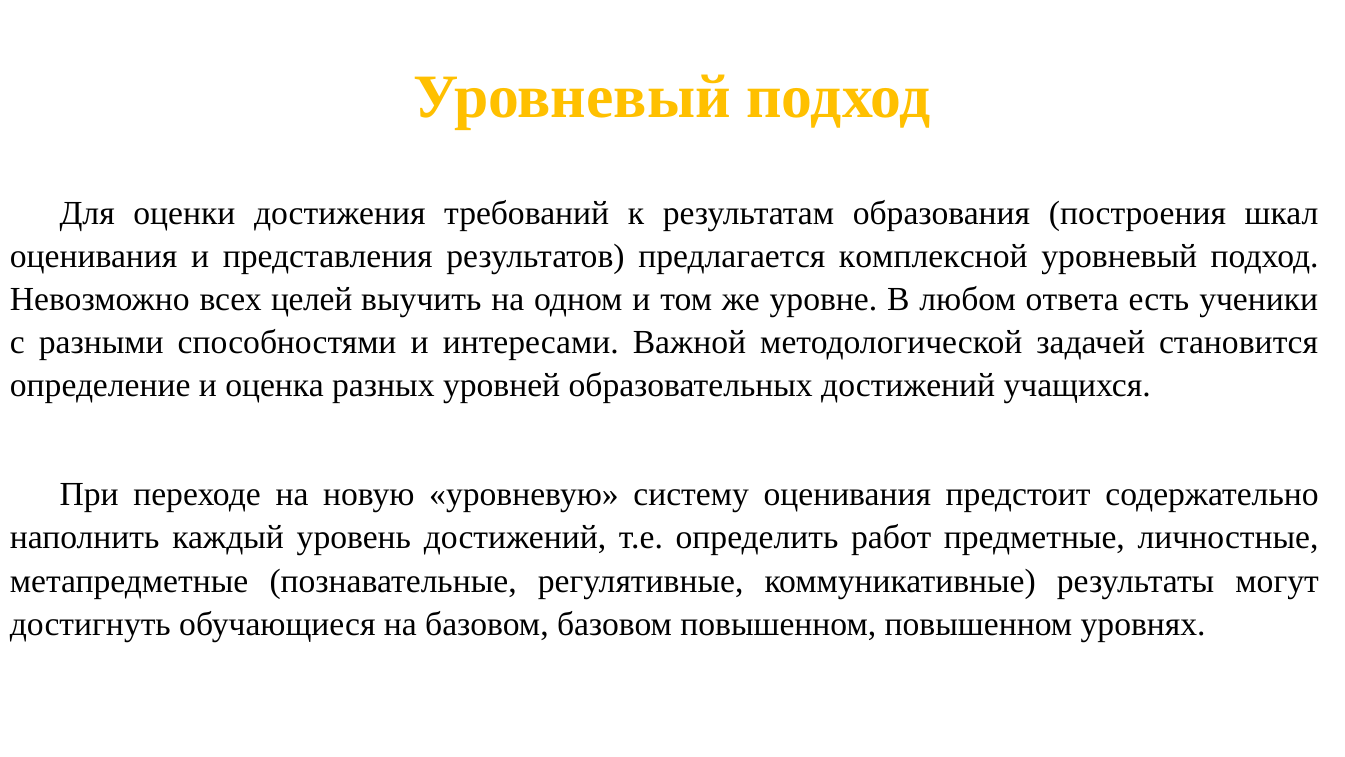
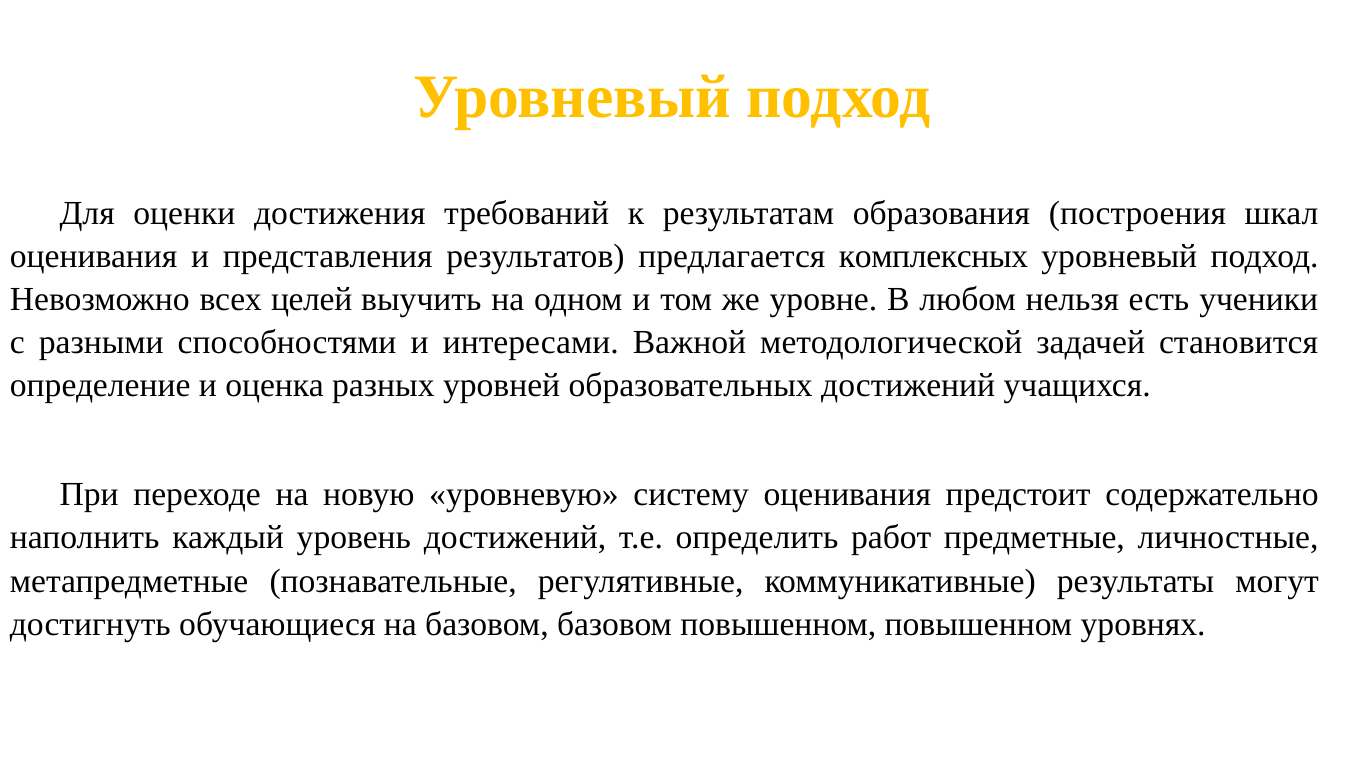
комплексной: комплексной -> комплексных
ответа: ответа -> нельзя
